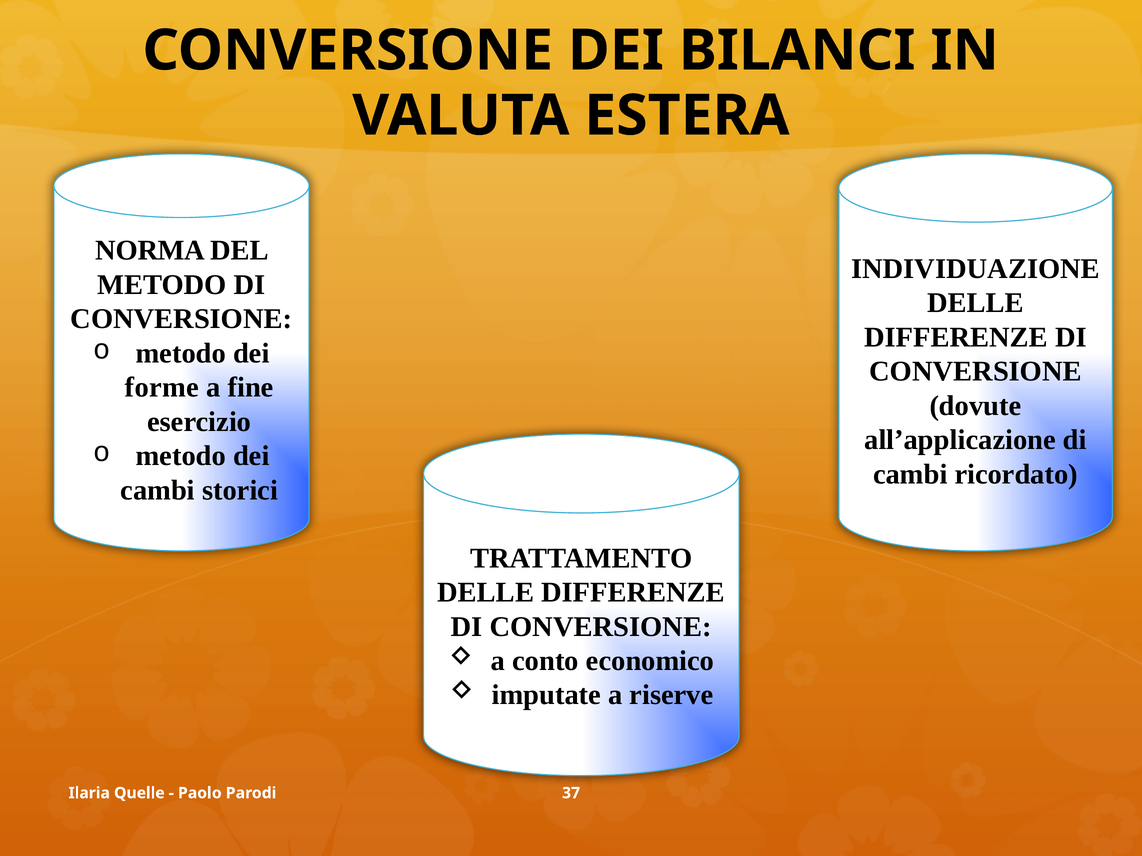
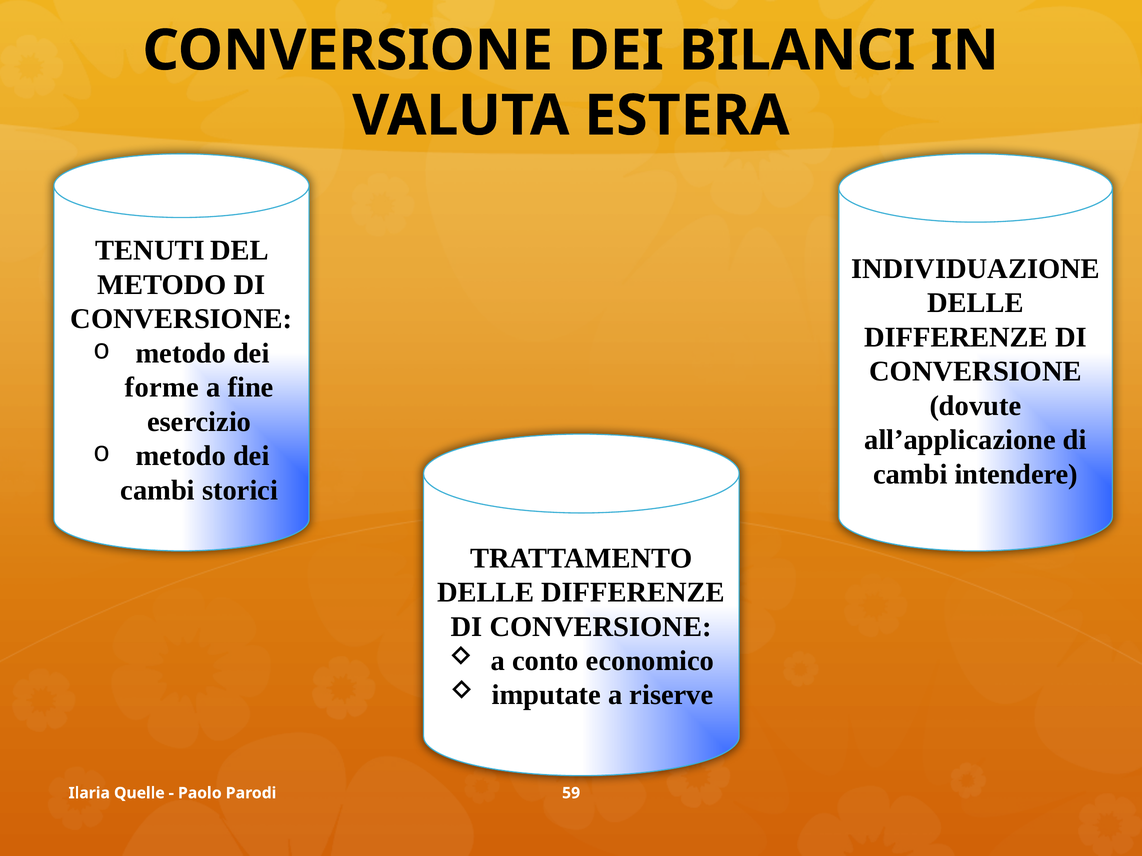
NORMA: NORMA -> TENUTI
ricordato: ricordato -> intendere
37: 37 -> 59
